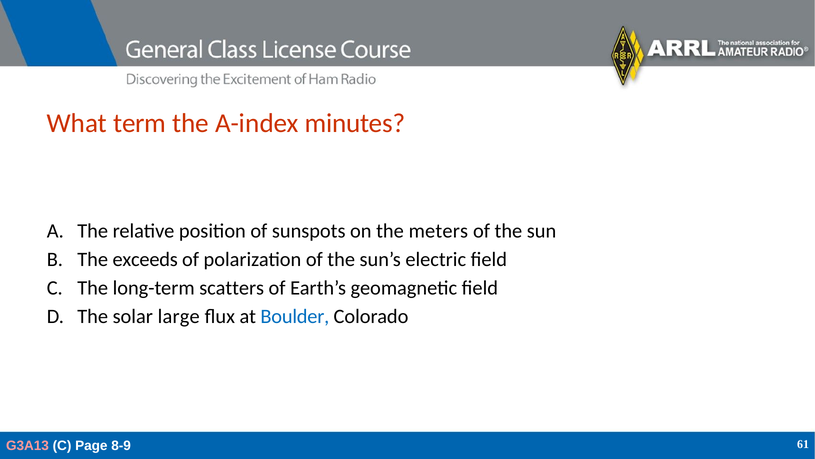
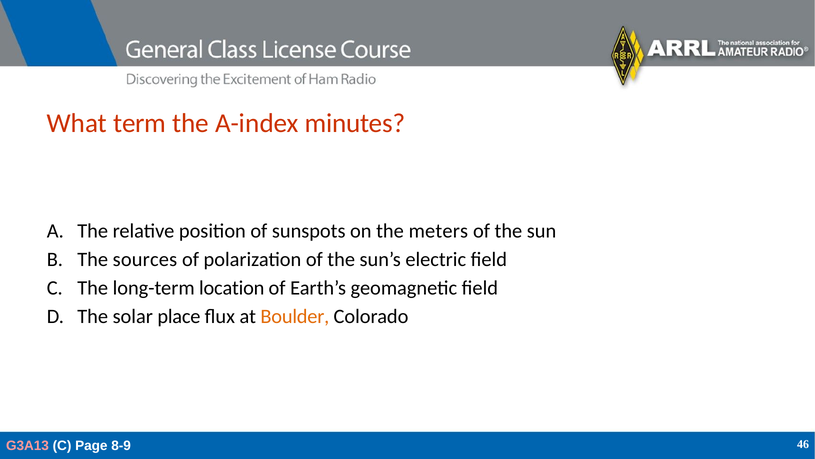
exceeds: exceeds -> sources
scatters: scatters -> location
large: large -> place
Boulder colour: blue -> orange
61: 61 -> 46
